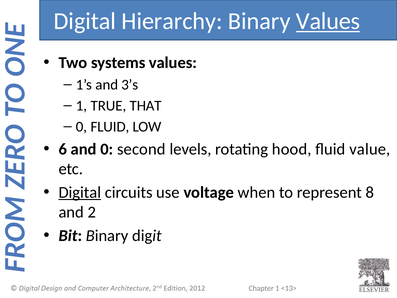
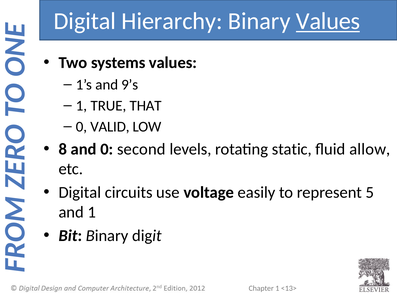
3’s: 3’s -> 9’s
0 FLUID: FLUID -> VALID
6: 6 -> 8
hood: hood -> static
value: value -> allow
Digital at (80, 192) underline: present -> none
when: when -> easily
8: 8 -> 5
and 2: 2 -> 1
